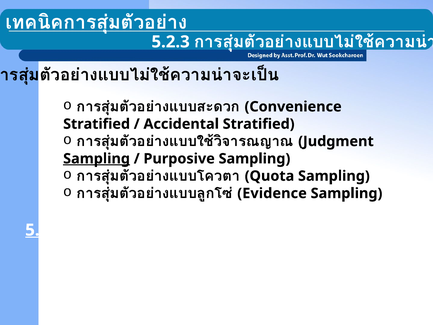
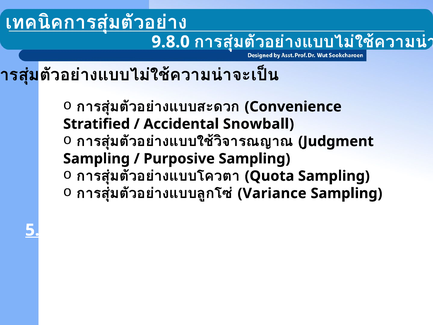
5.2.3 at (171, 42): 5.2.3 -> 9.8.0
Accidental Stratified: Stratified -> Snowball
Sampling at (97, 159) underline: present -> none
Evidence: Evidence -> Variance
